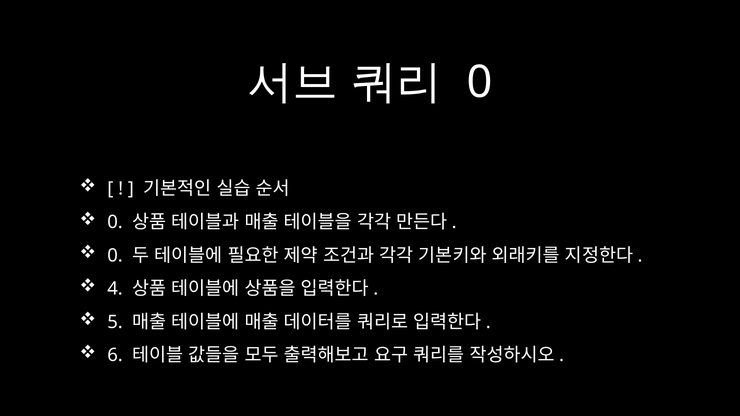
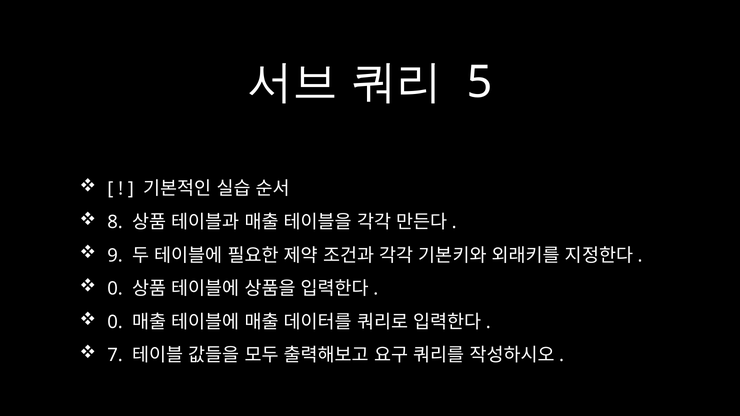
0 at (480, 82): 0 -> 5
0 at (115, 222): 0 -> 8
0 at (115, 256): 0 -> 9
4 at (115, 289): 4 -> 0
5 at (115, 322): 5 -> 0
6: 6 -> 7
